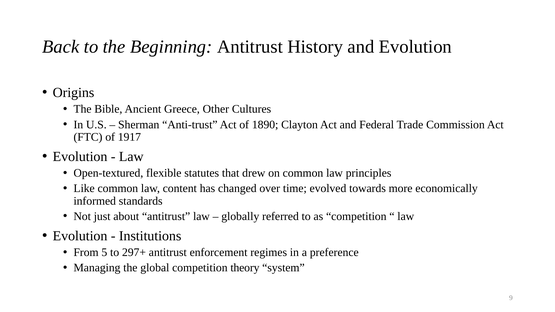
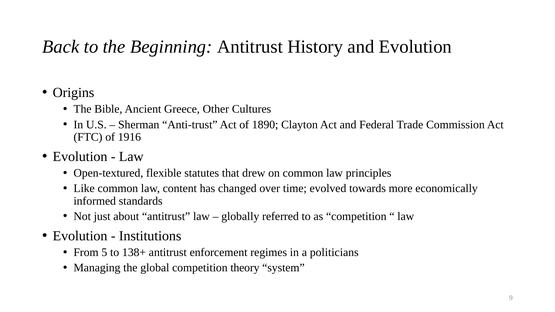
1917: 1917 -> 1916
297+: 297+ -> 138+
preference: preference -> politicians
